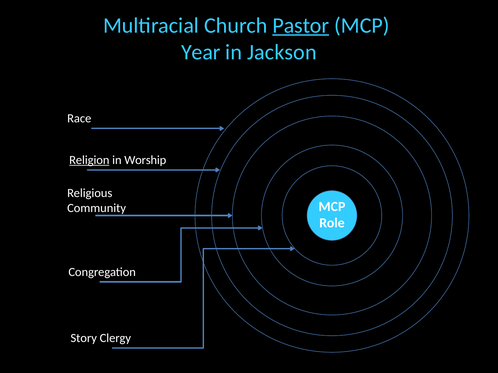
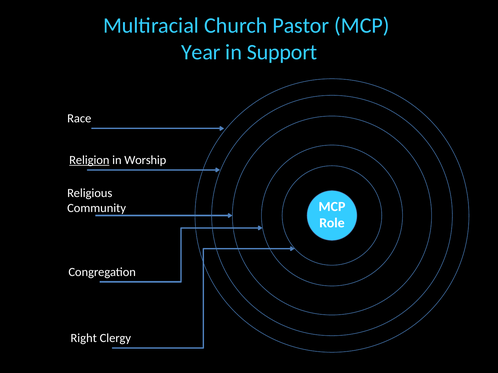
Pastor underline: present -> none
Jackson: Jackson -> Support
Story: Story -> Right
